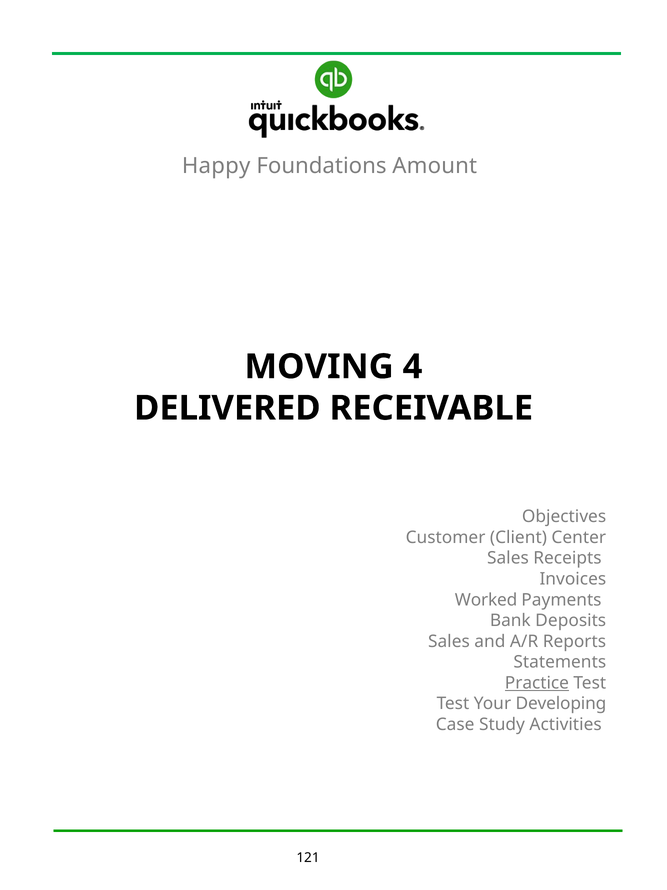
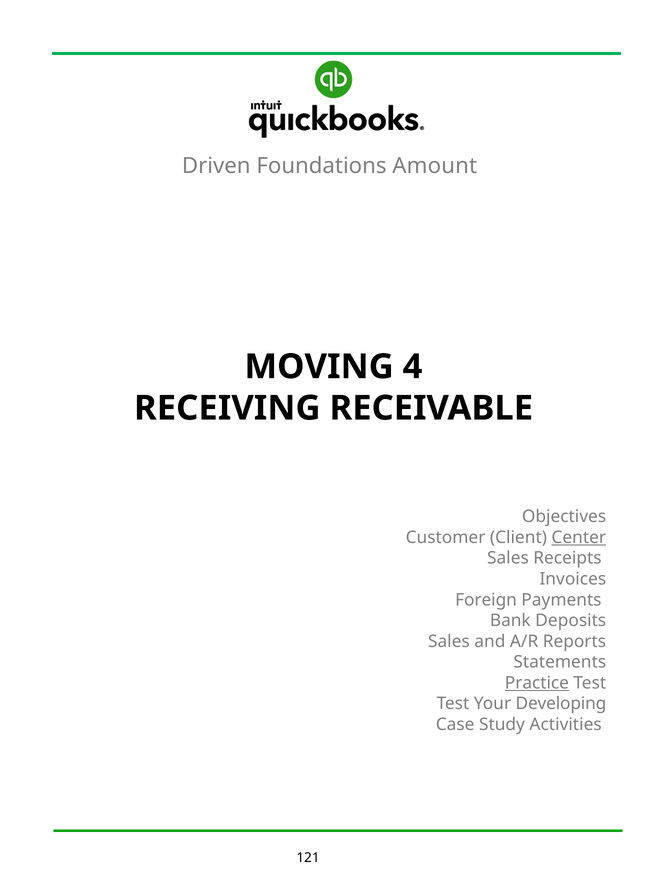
Happy: Happy -> Driven
DELIVERED: DELIVERED -> RECEIVING
Center underline: none -> present
Worked: Worked -> Foreign
